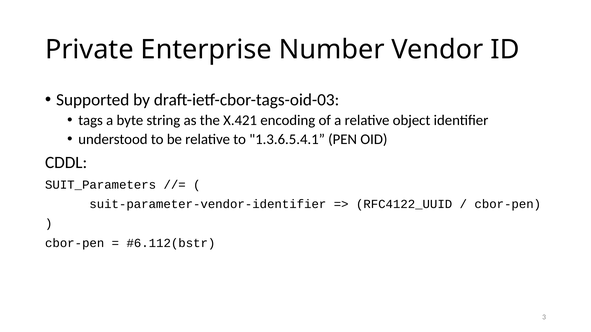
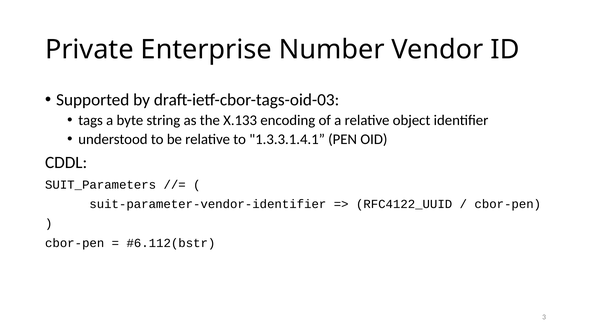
X.421: X.421 -> X.133
1.3.6.5.4.1: 1.3.6.5.4.1 -> 1.3.3.1.4.1
